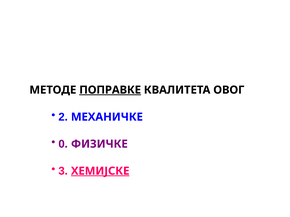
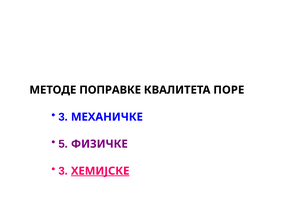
ПОПРАВКЕ underline: present -> none
ОВОГ: ОВОГ -> ПОРЕ
2 at (63, 117): 2 -> 3
0: 0 -> 5
